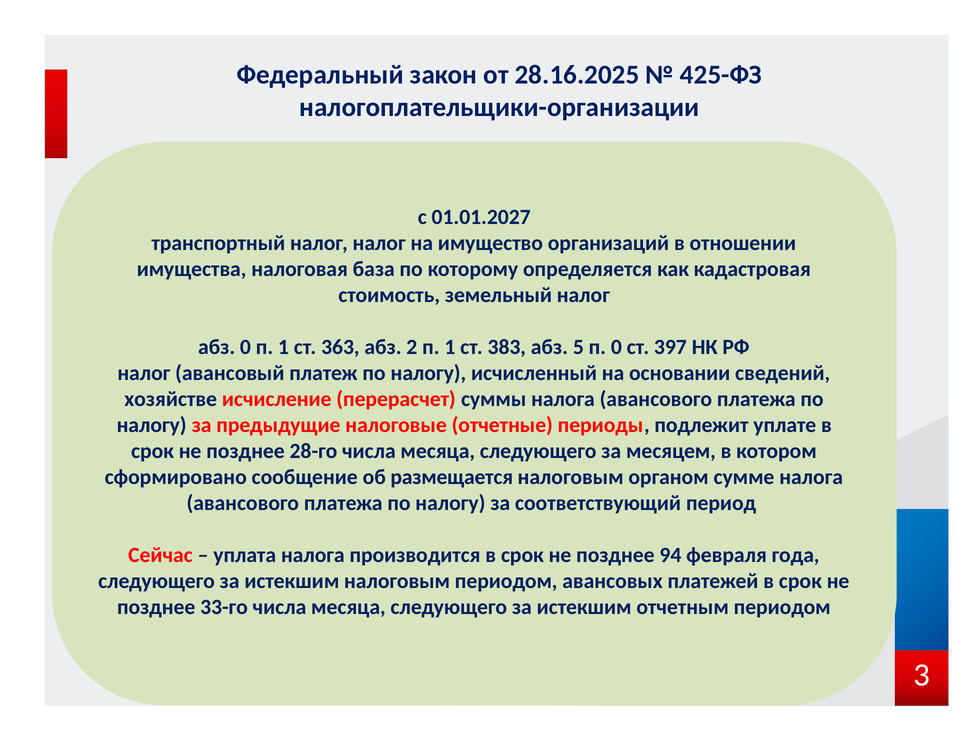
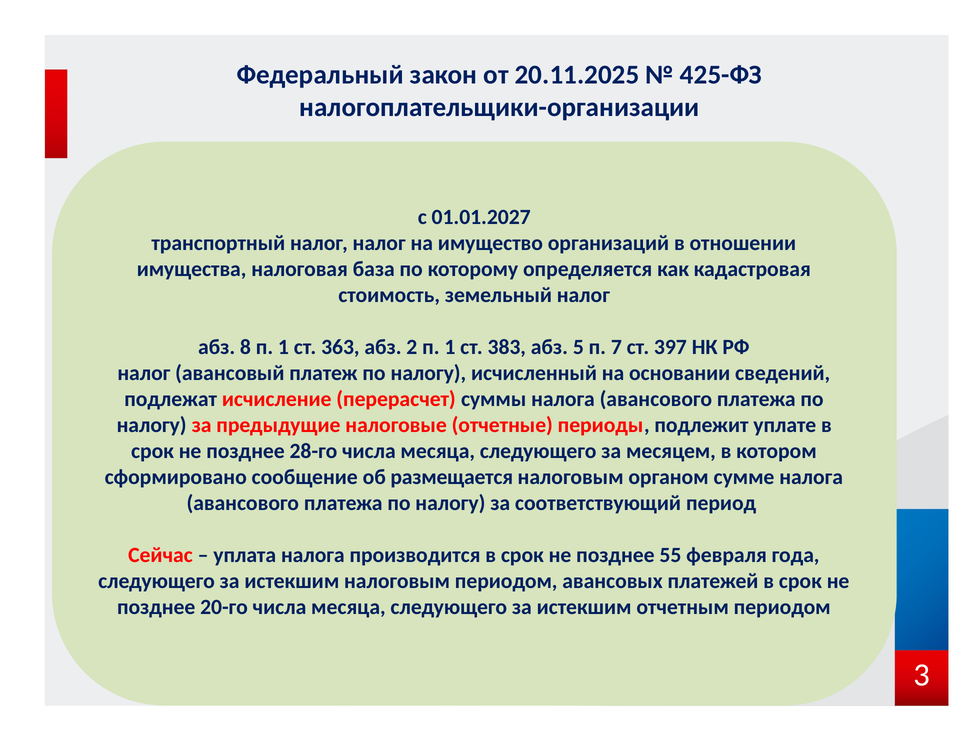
28.16.2025: 28.16.2025 -> 20.11.2025
абз 0: 0 -> 8
п 0: 0 -> 7
хозяйстве: хозяйстве -> подлежат
94: 94 -> 55
33-го: 33-го -> 20-го
